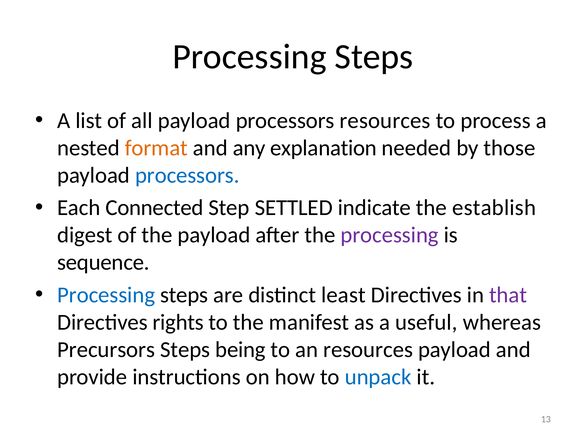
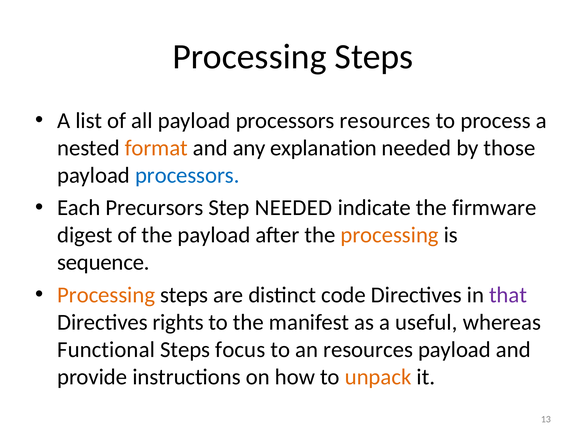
Connected: Connected -> Precursors
Step SETTLED: SETTLED -> NEEDED
establish: establish -> firmware
processing at (390, 235) colour: purple -> orange
Processing at (106, 295) colour: blue -> orange
least: least -> code
Precursors: Precursors -> Functional
being: being -> focus
unpack colour: blue -> orange
